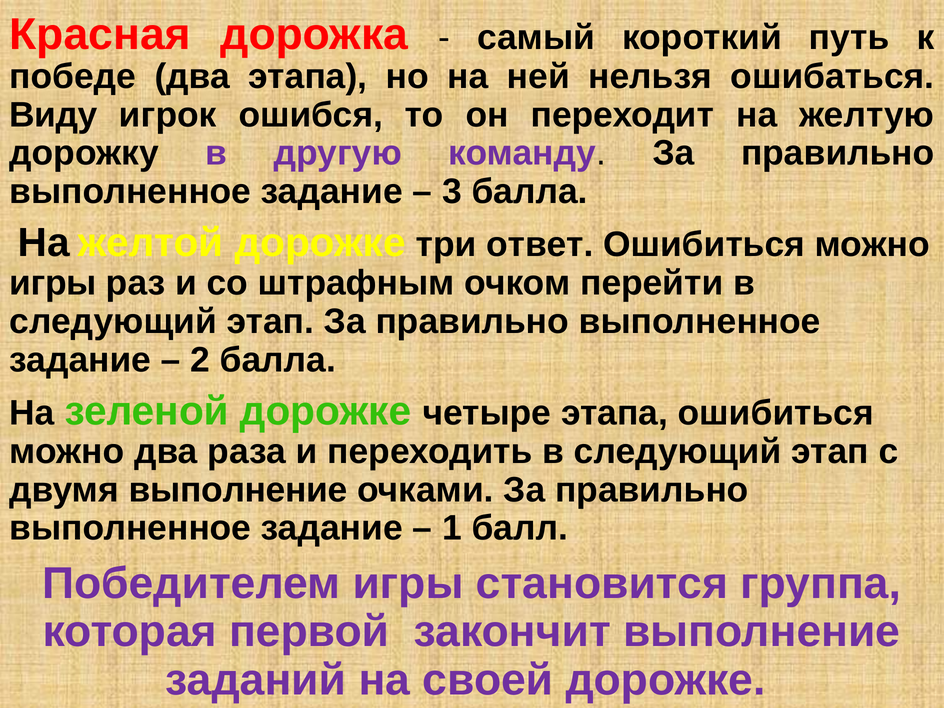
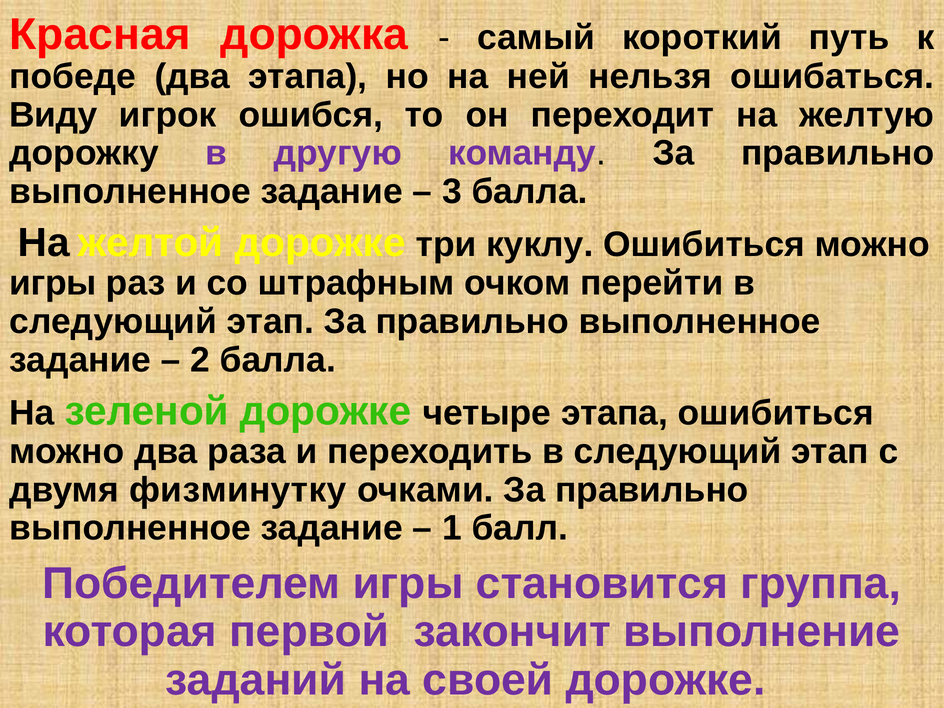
ответ: ответ -> куклу
двумя выполнение: выполнение -> физминутку
